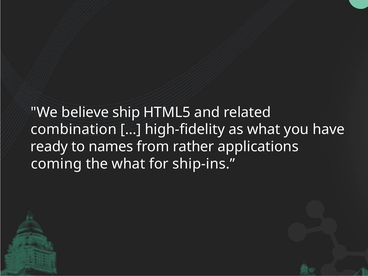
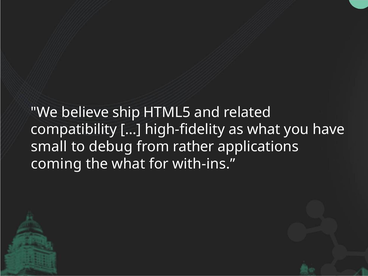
combination: combination -> compatibility
ready: ready -> small
names: names -> debug
ship-ins: ship-ins -> with-ins
